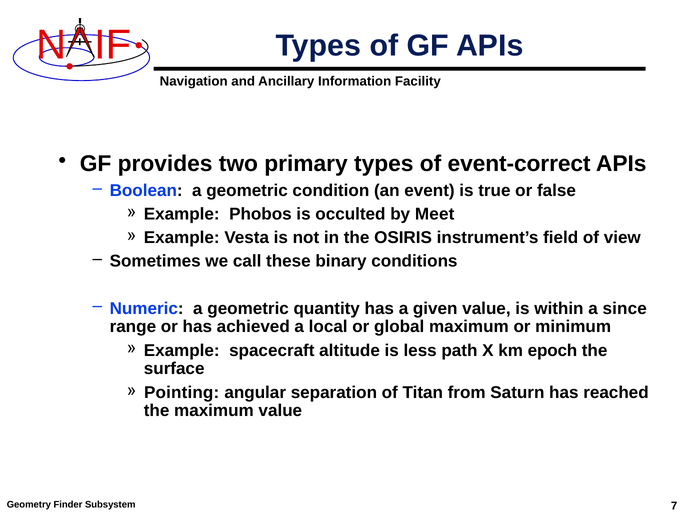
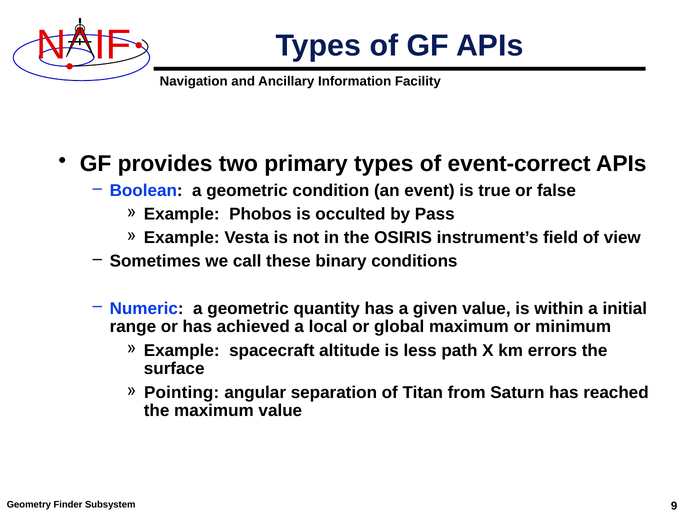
Meet: Meet -> Pass
since: since -> initial
epoch: epoch -> errors
7: 7 -> 9
